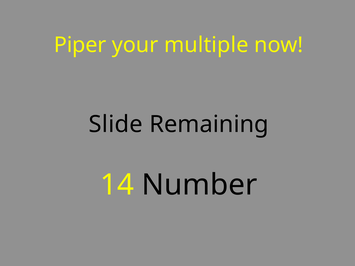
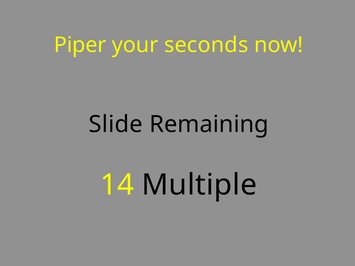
multiple: multiple -> seconds
Number: Number -> Multiple
